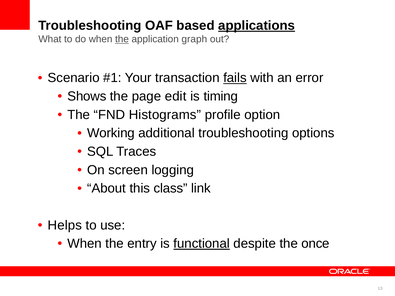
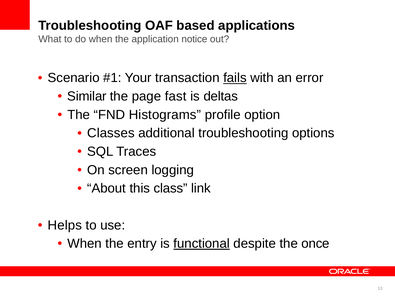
applications underline: present -> none
the at (122, 39) underline: present -> none
graph: graph -> notice
Shows: Shows -> Similar
edit: edit -> fast
timing: timing -> deltas
Working: Working -> Classes
